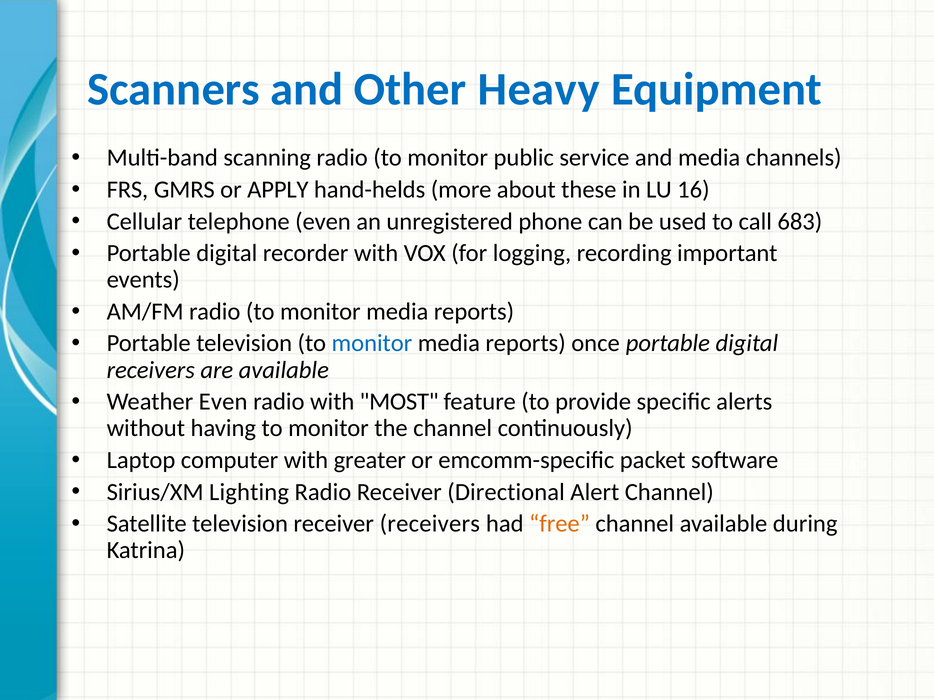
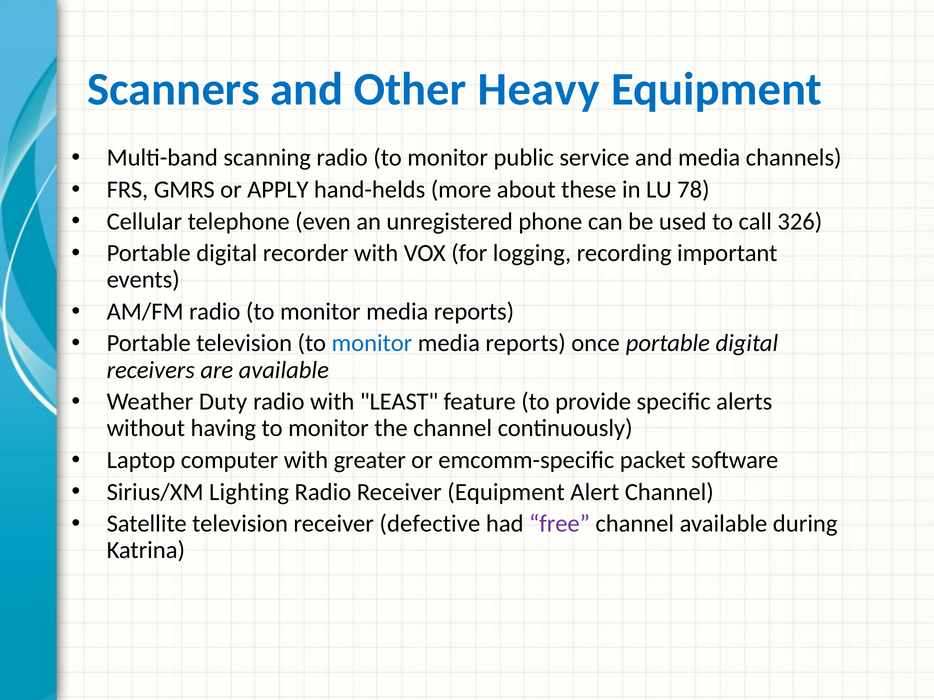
16: 16 -> 78
683: 683 -> 326
Weather Even: Even -> Duty
MOST: MOST -> LEAST
Receiver Directional: Directional -> Equipment
receiver receivers: receivers -> defective
free colour: orange -> purple
